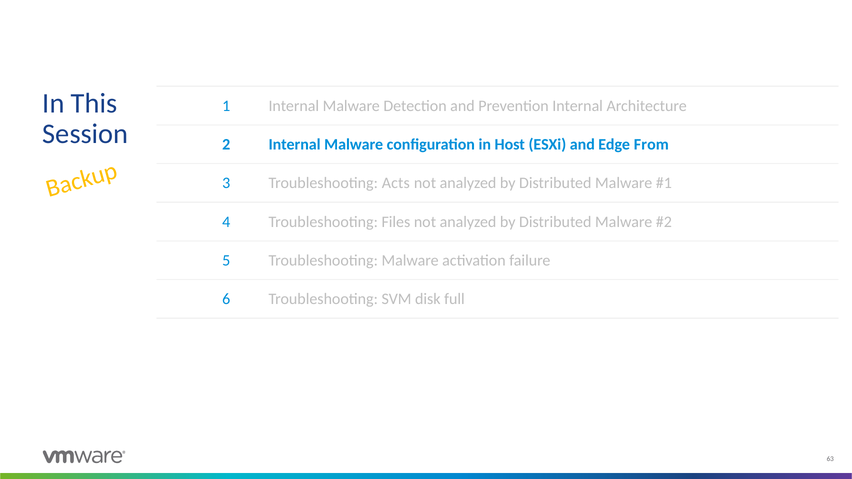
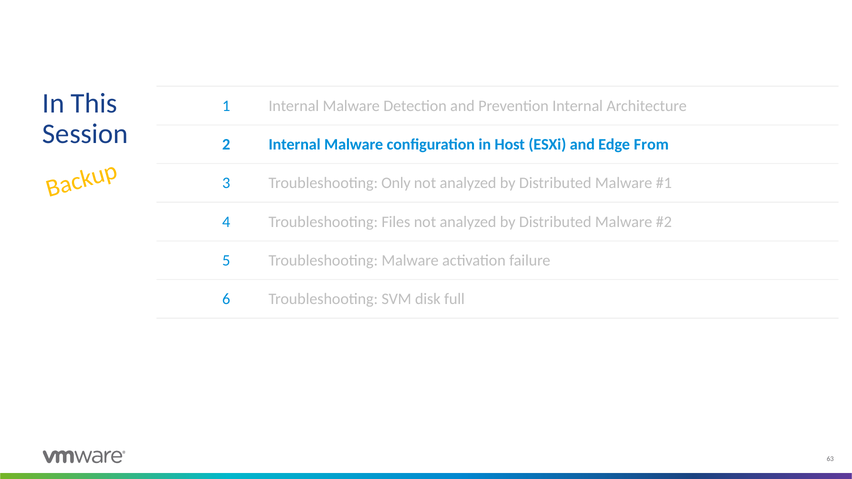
Acts: Acts -> Only
